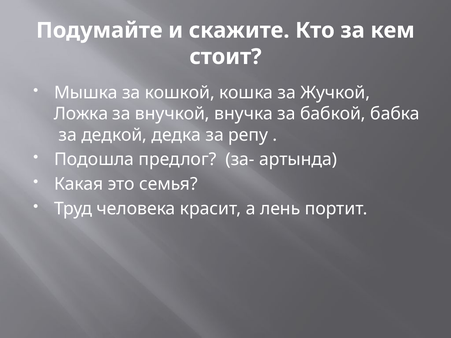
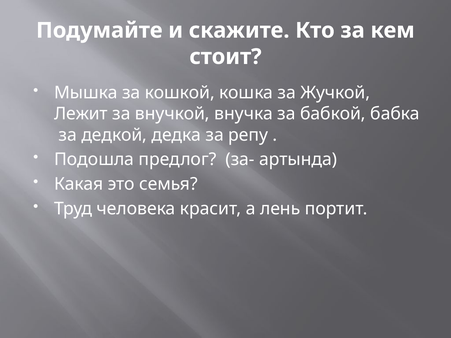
Ложка: Ложка -> Лежит
